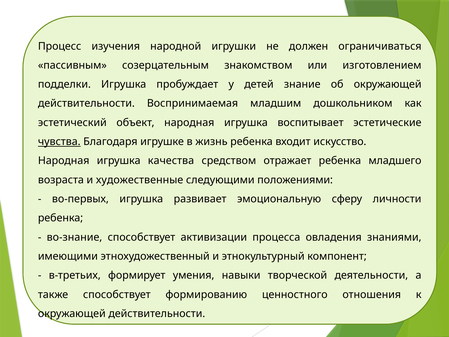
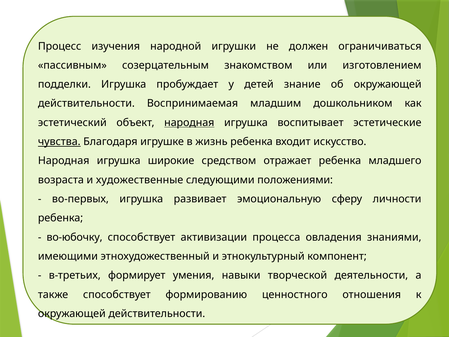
народная at (189, 123) underline: none -> present
качества: качества -> широкие
во-знание: во-знание -> во-юбочку
